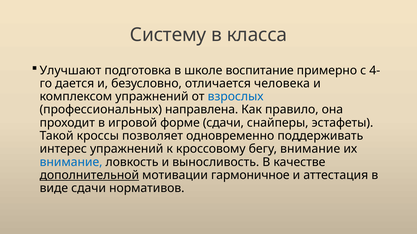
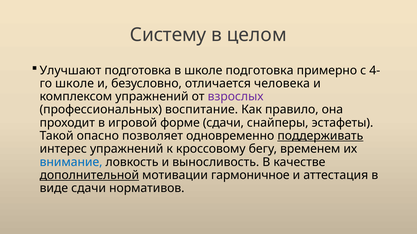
класса: класса -> целом
школе воспитание: воспитание -> подготовка
дается at (75, 84): дается -> школе
взрослых colour: blue -> purple
направлена: направлена -> воспитание
кроссы: кроссы -> опасно
поддерживать underline: none -> present
бегу внимание: внимание -> временем
